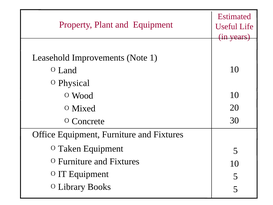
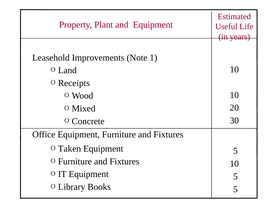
Physical: Physical -> Receipts
